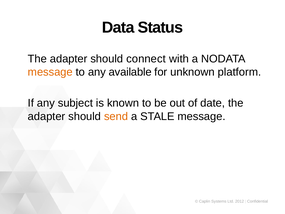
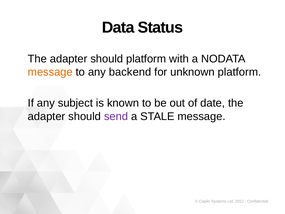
should connect: connect -> platform
available: available -> backend
send colour: orange -> purple
